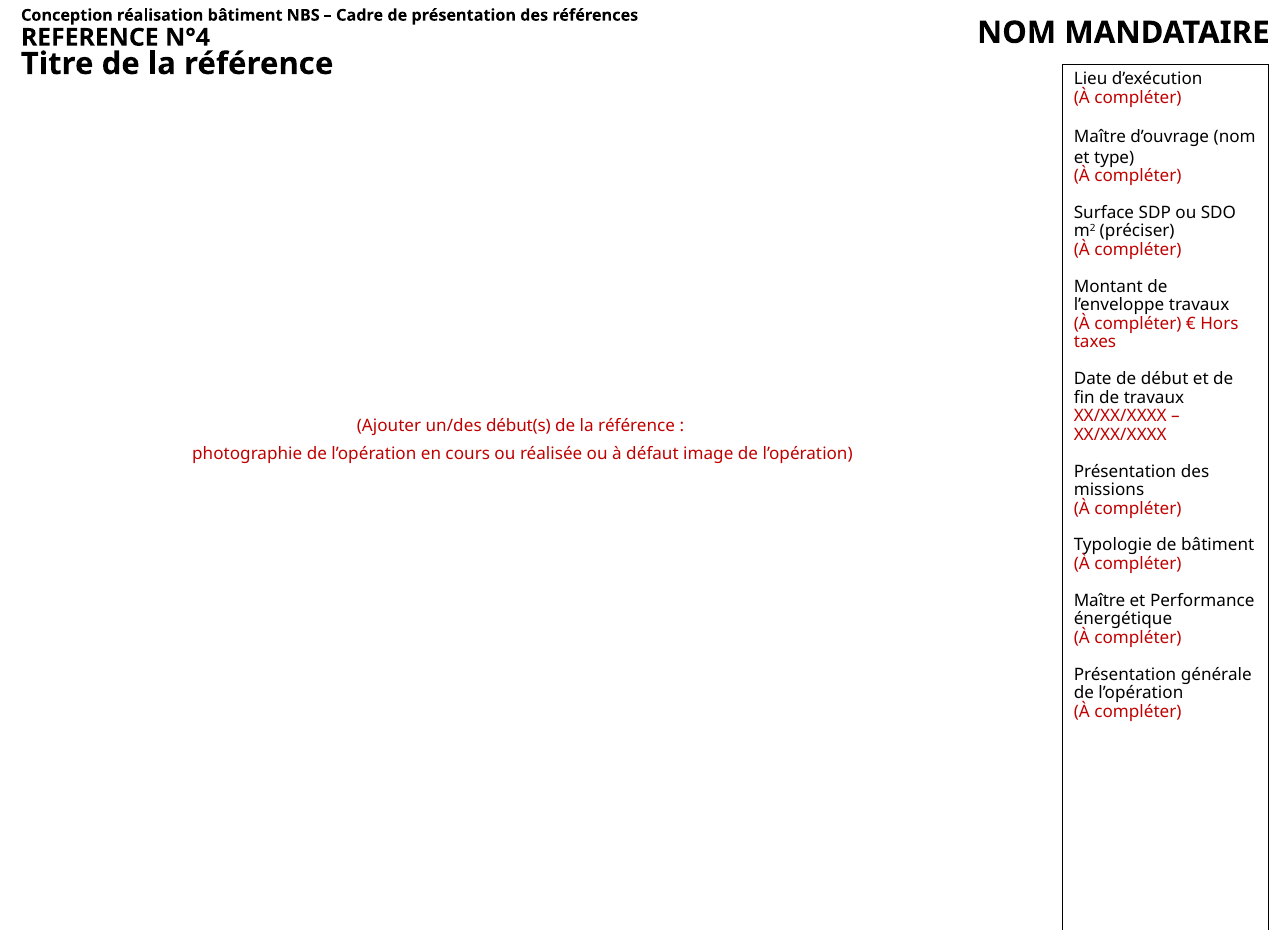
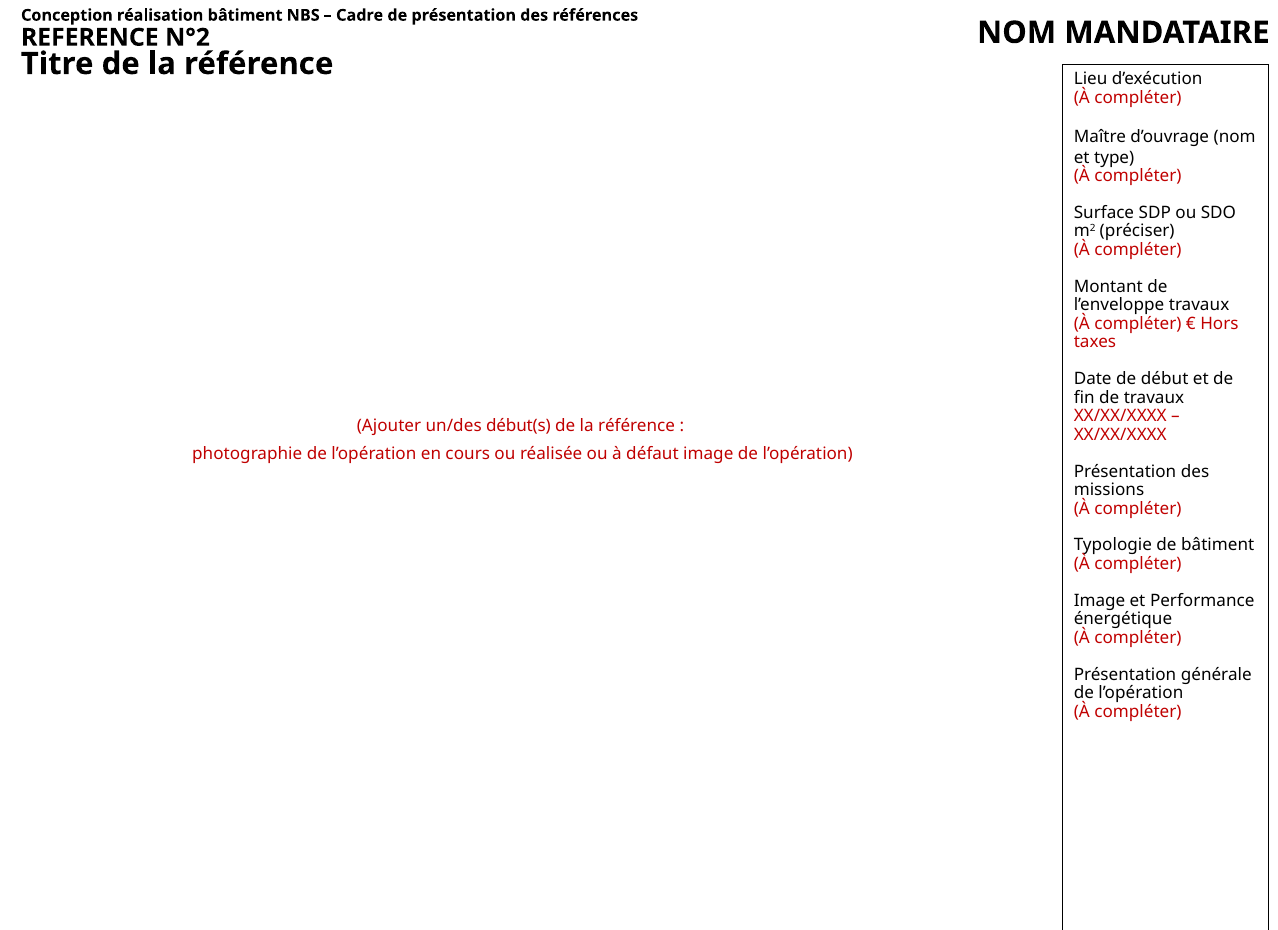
N°4: N°4 -> N°2
Maître at (1100, 601): Maître -> Image
